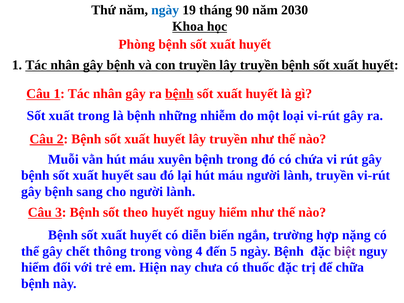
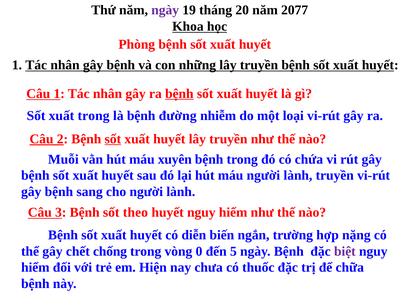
ngày at (165, 10) colour: blue -> purple
90: 90 -> 20
2030: 2030 -> 2077
con truyền: truyền -> những
những: những -> đường
sốt at (113, 139) underline: none -> present
thông: thông -> chống
4: 4 -> 0
